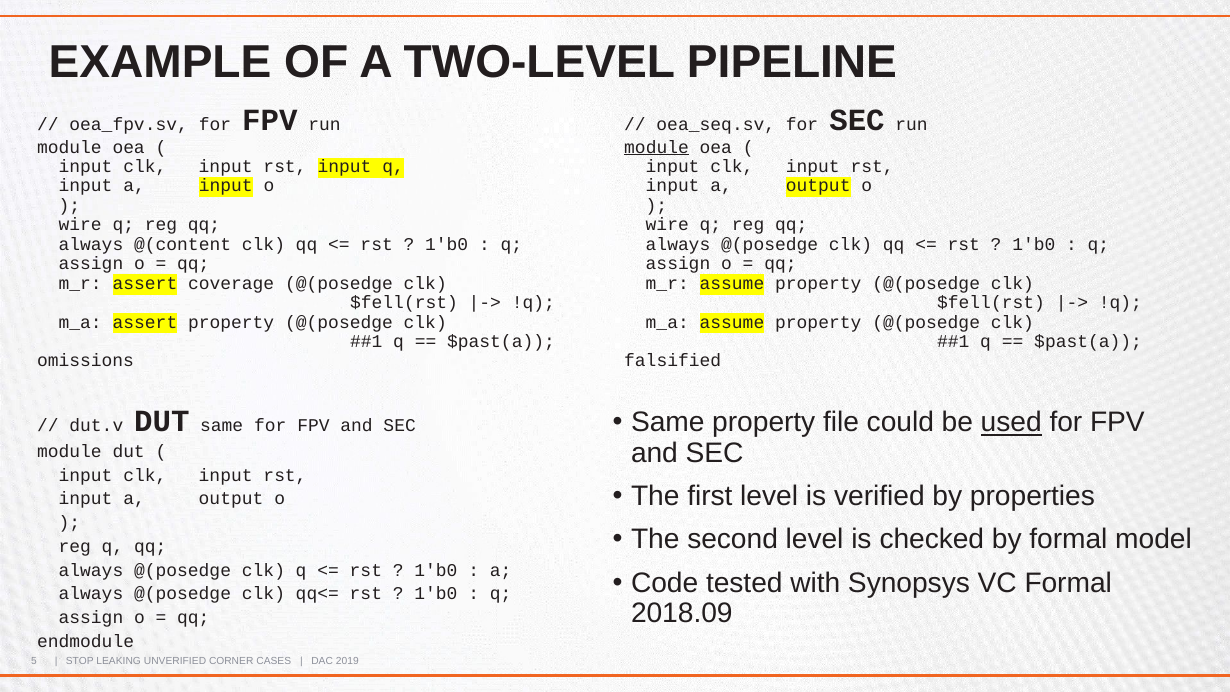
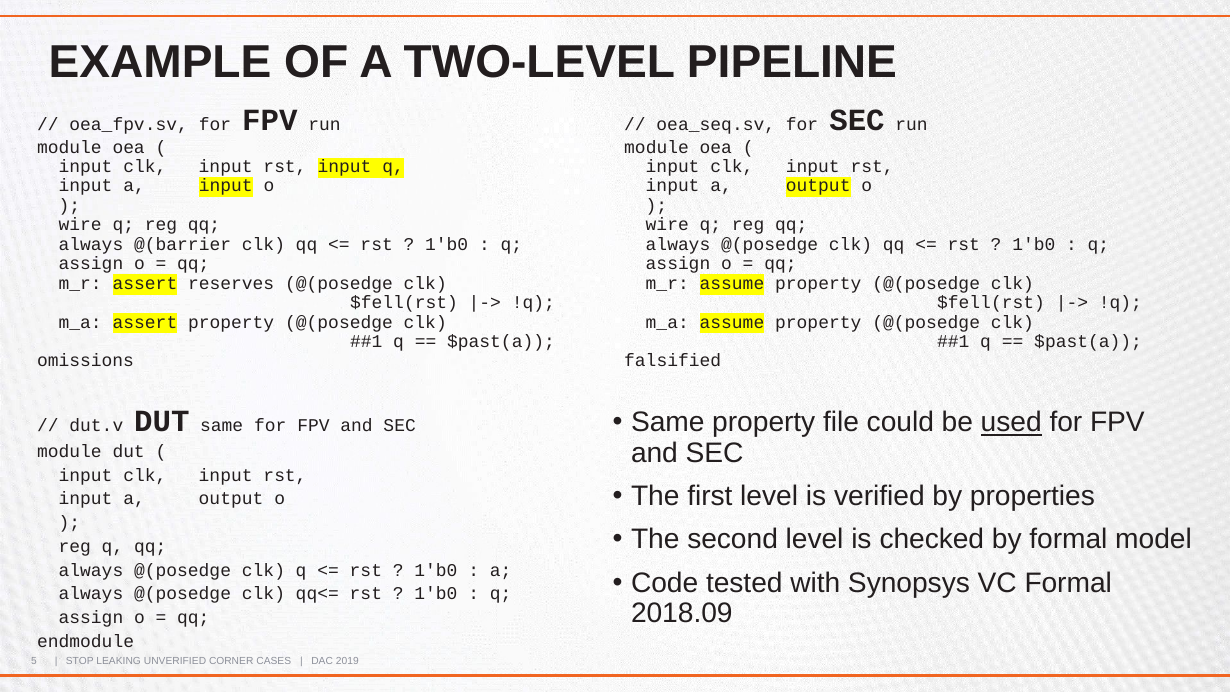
module at (657, 147) underline: present -> none
@(content: @(content -> @(barrier
coverage: coverage -> reserves
